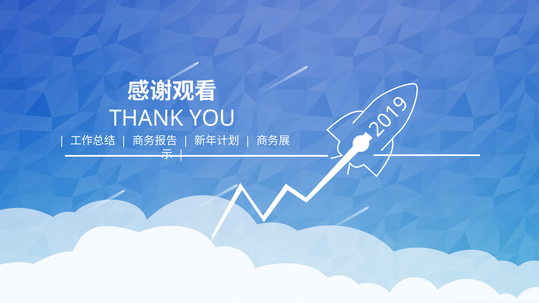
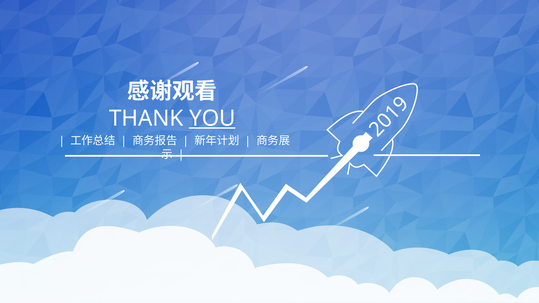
YOU underline: none -> present
